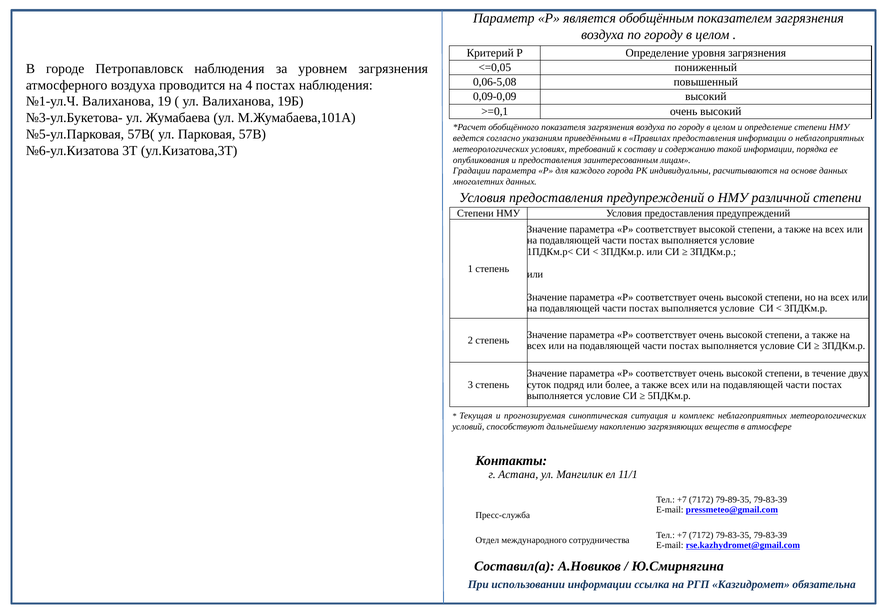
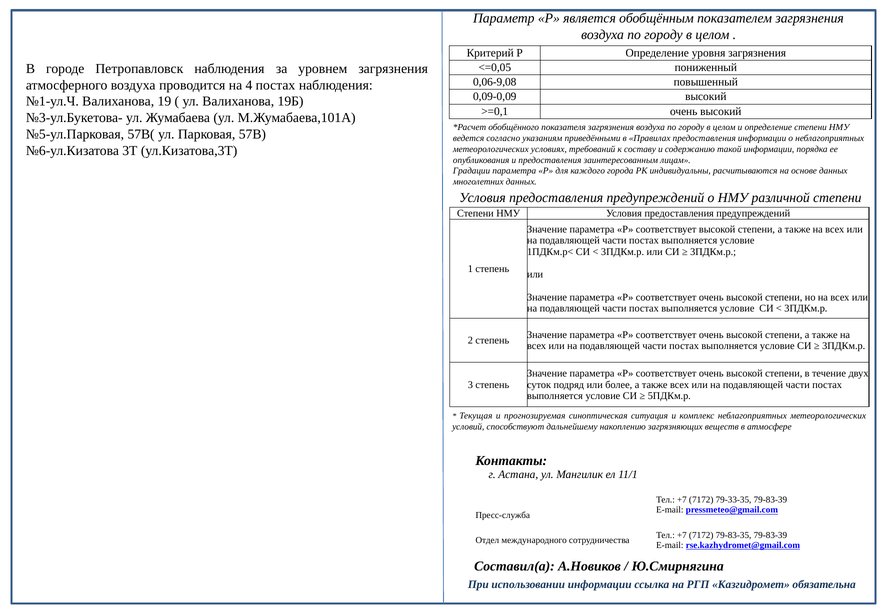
0,06-5,08: 0,06-5,08 -> 0,06-9,08
79-89-35: 79-89-35 -> 79-33-35
